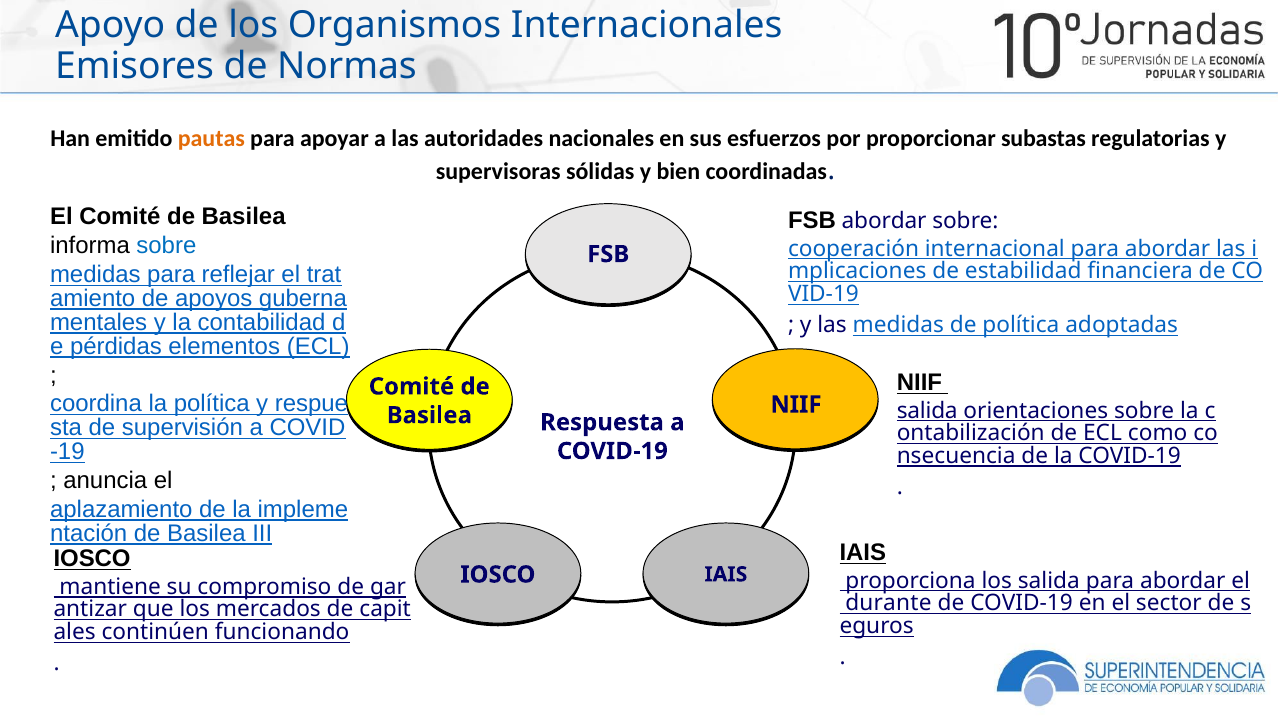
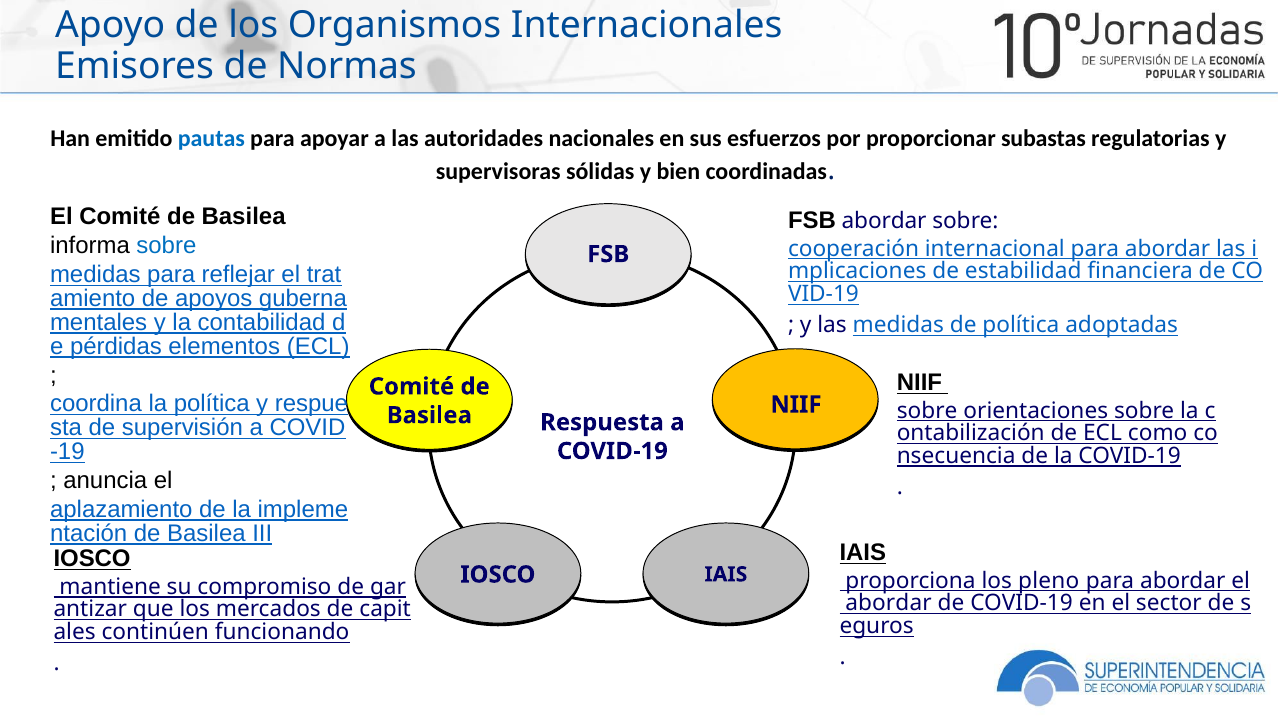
pautas colour: orange -> blue
salida at (927, 410): salida -> sobre
los salida: salida -> pleno
durante at (888, 603): durante -> abordar
